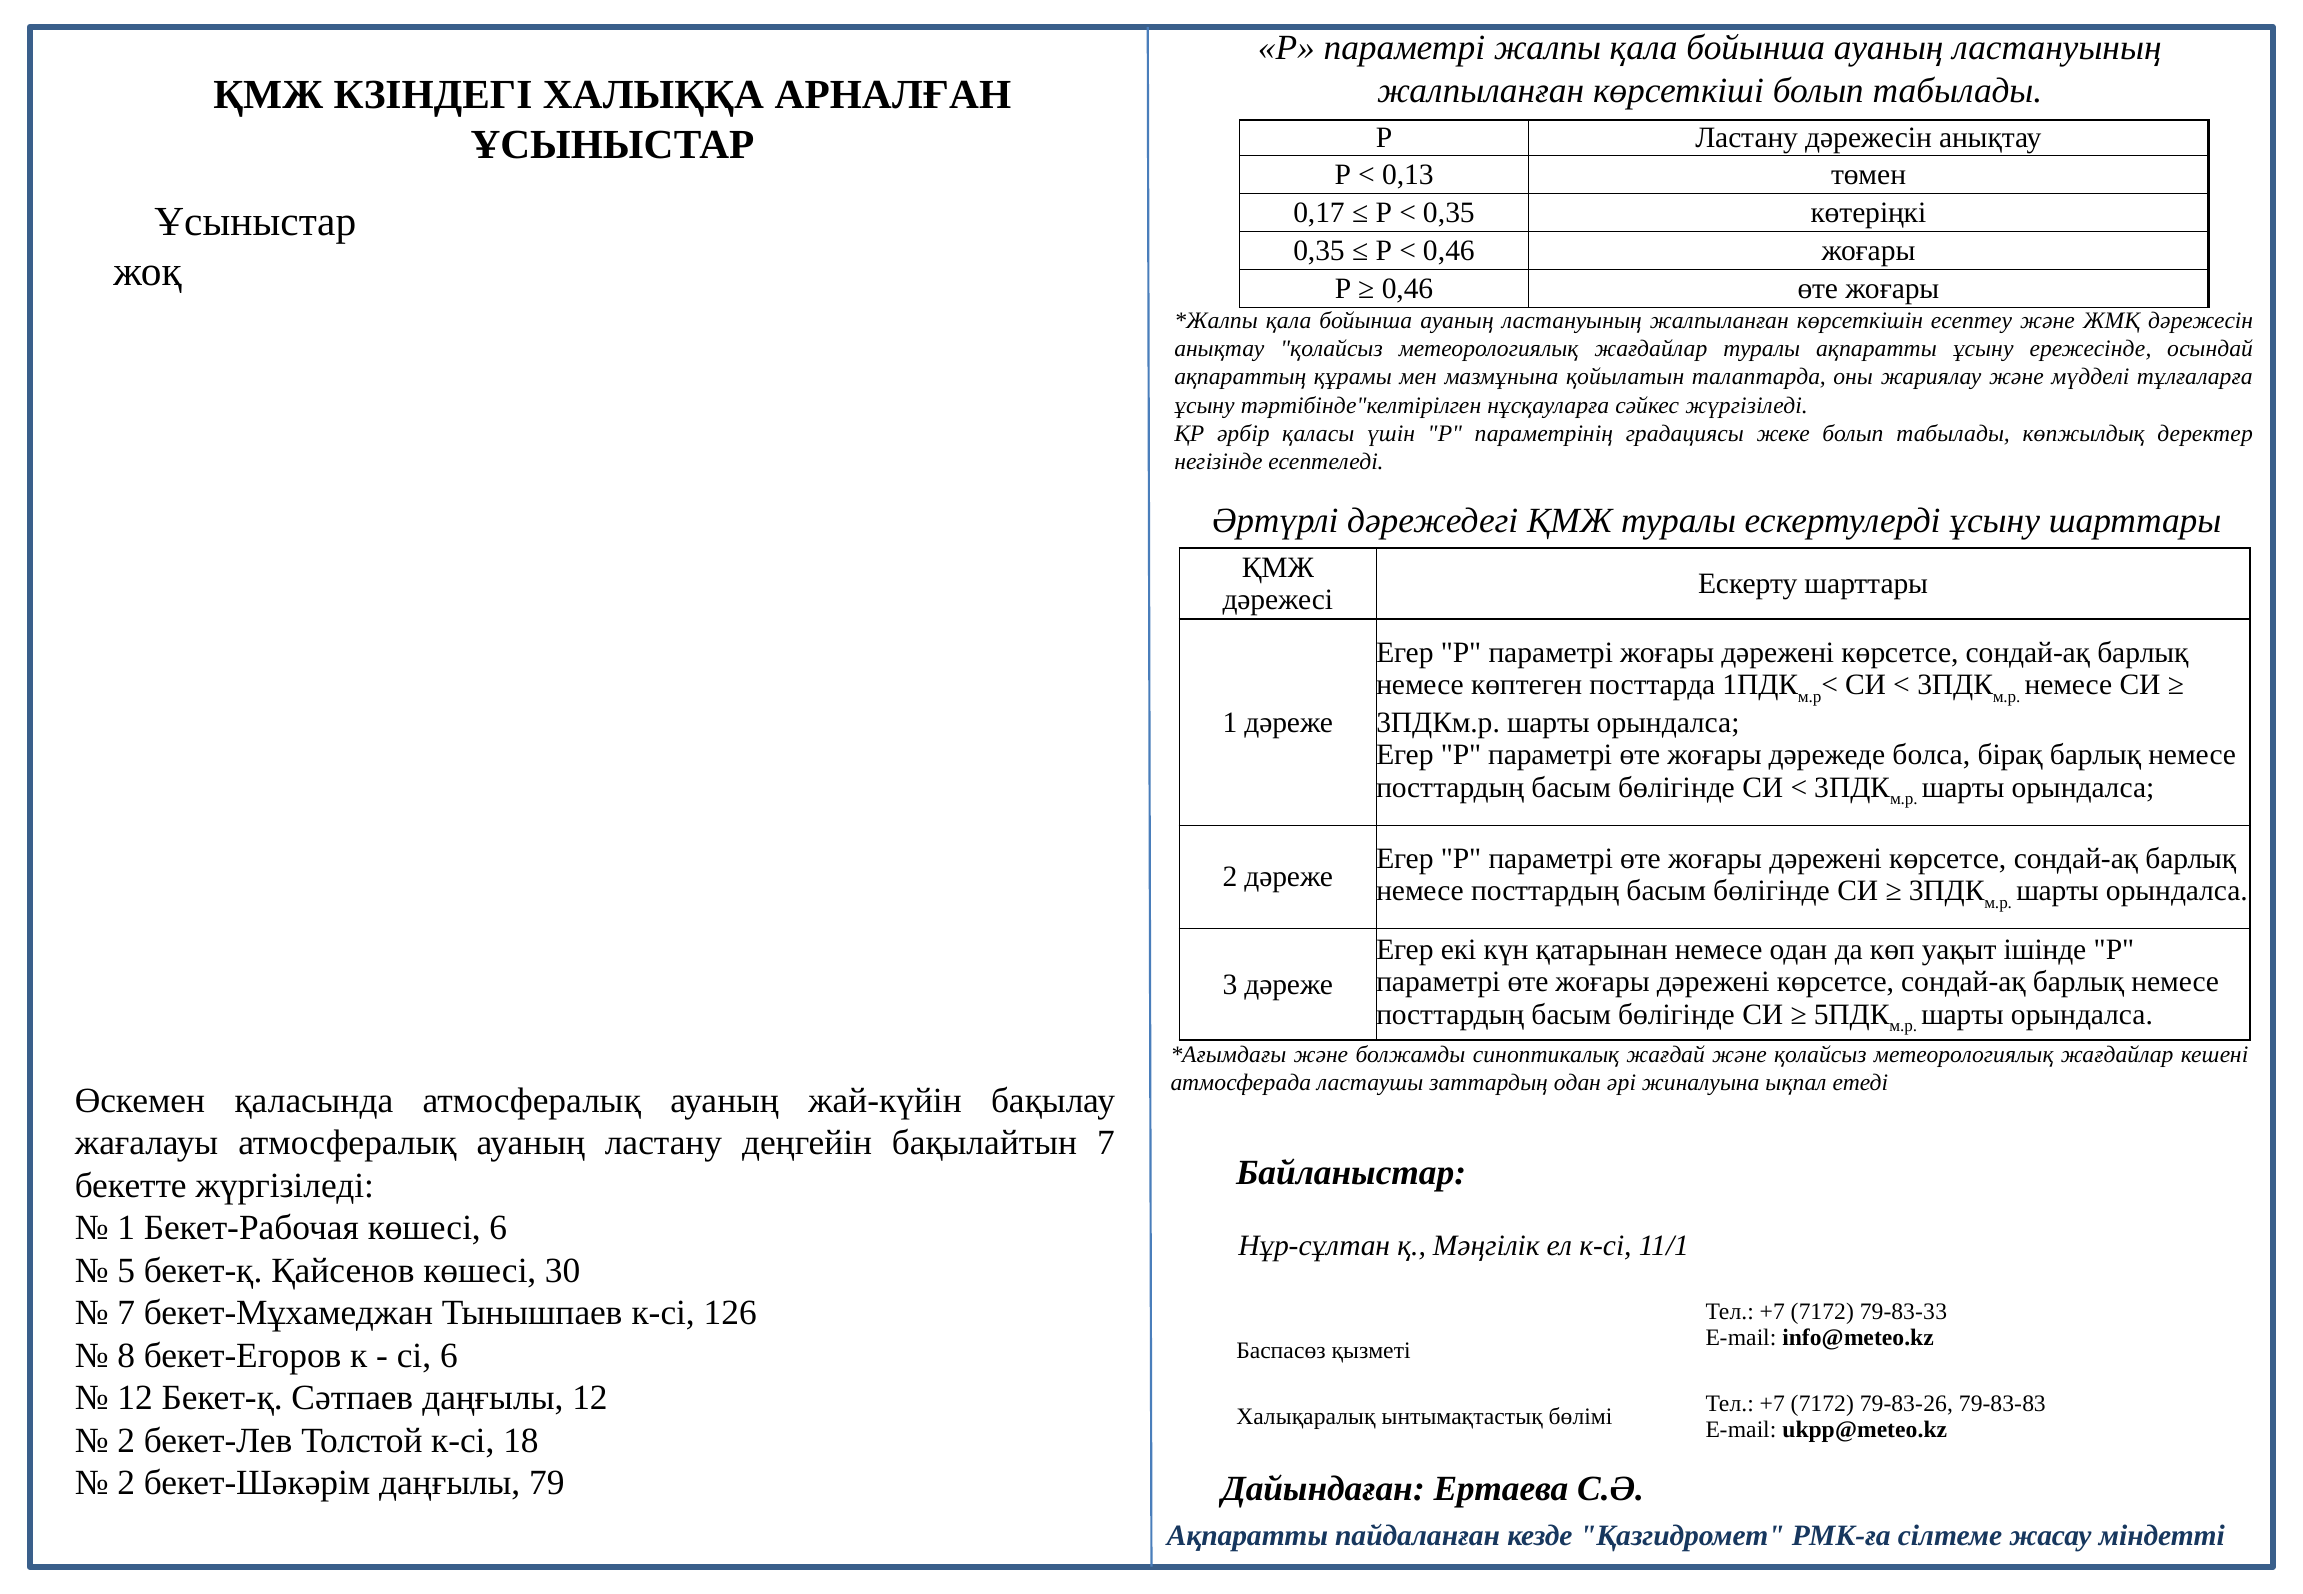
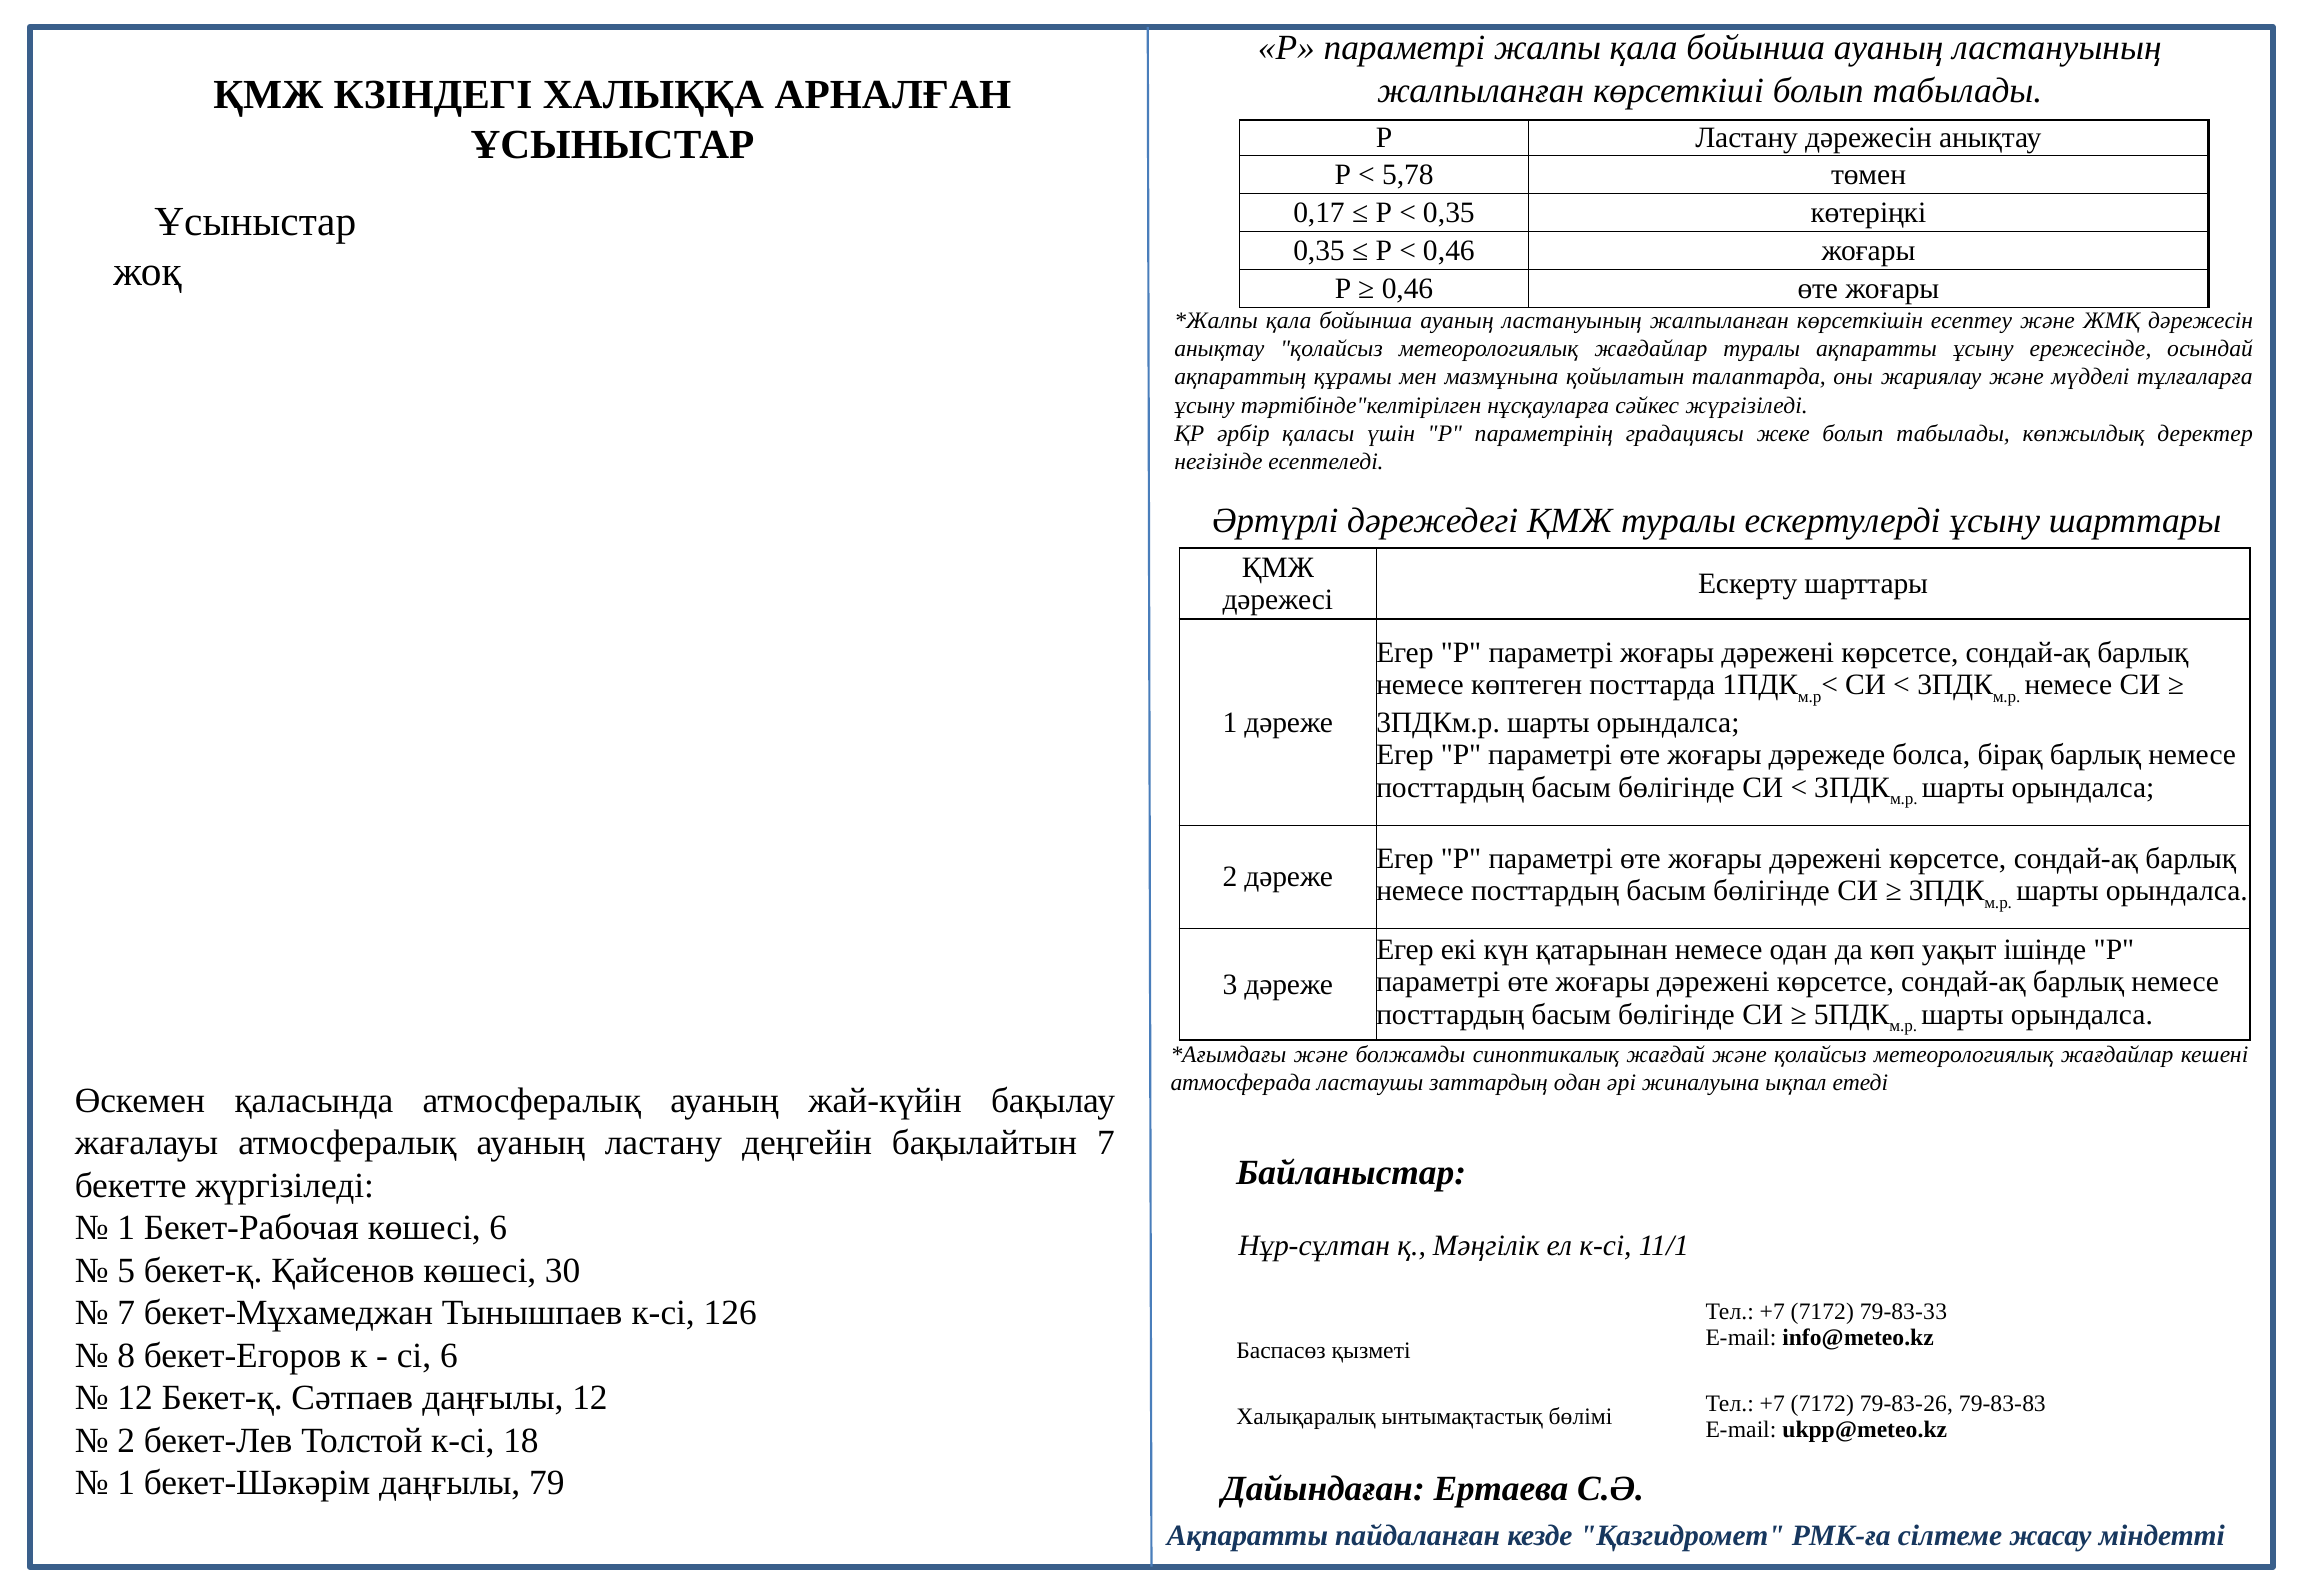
0,13: 0,13 -> 5,78
2 at (126, 1483): 2 -> 1
